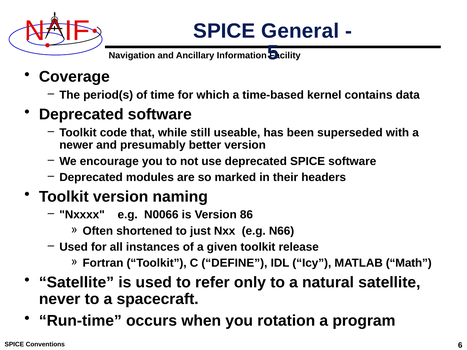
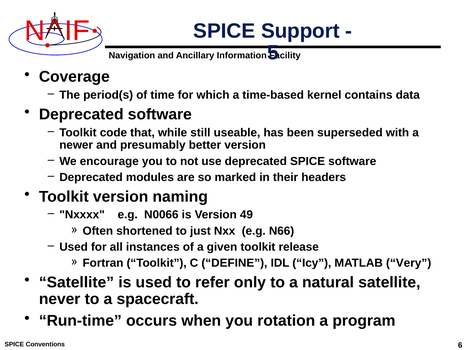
General: General -> Support
86: 86 -> 49
Math: Math -> Very
